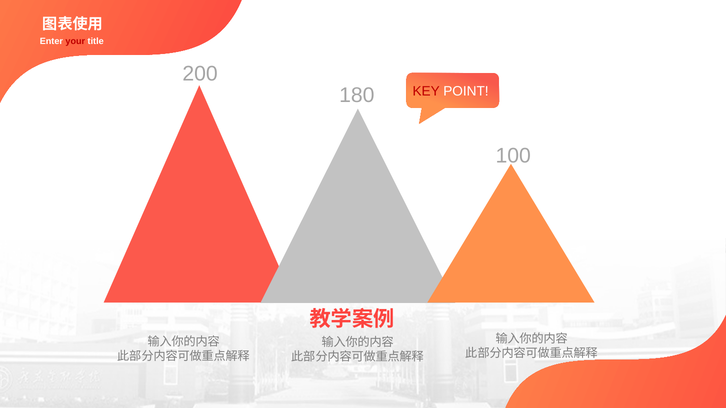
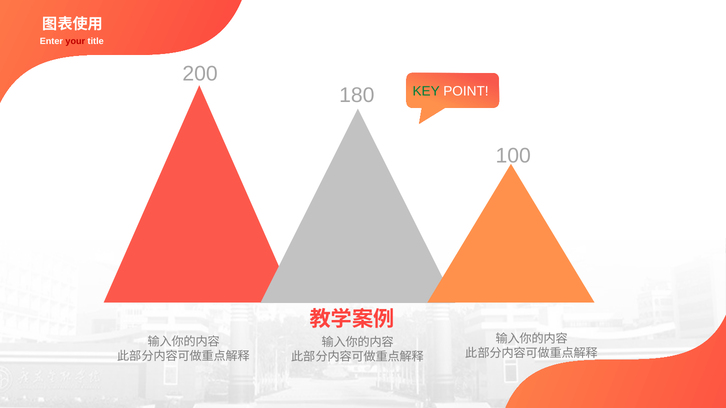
KEY colour: red -> green
